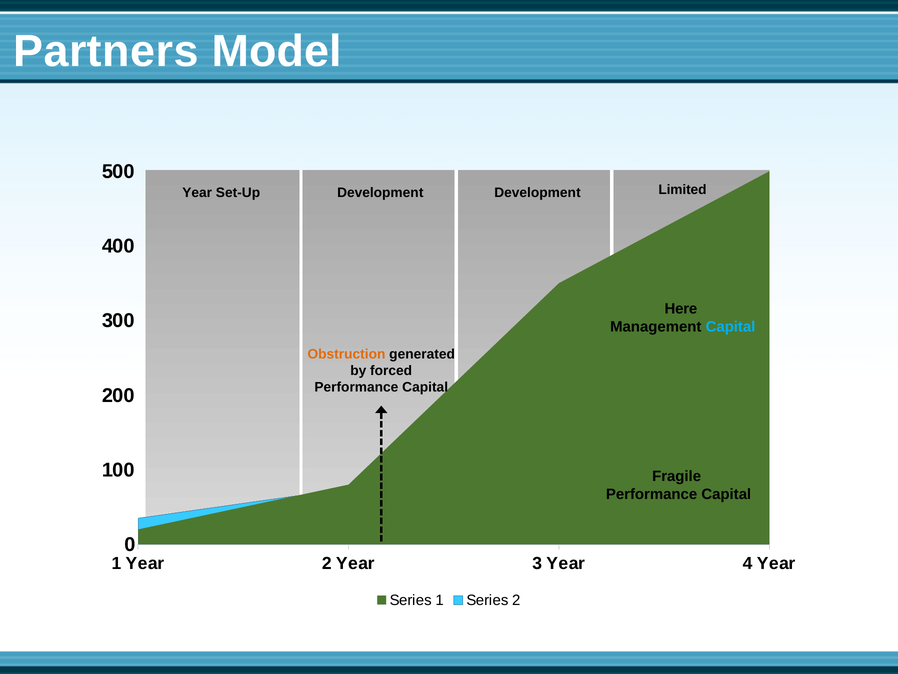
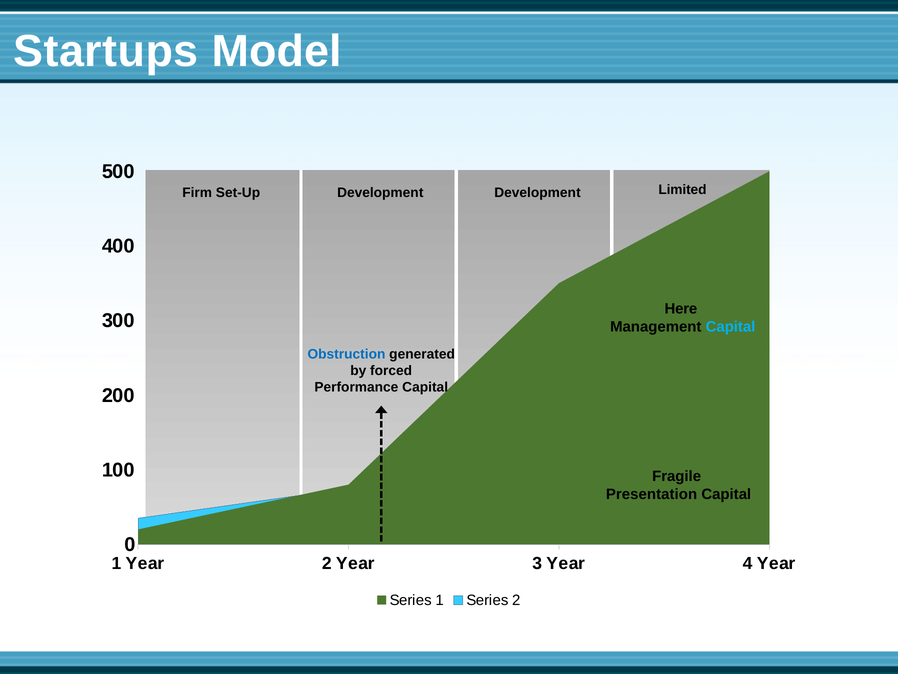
Partners: Partners -> Startups
Year at (197, 192): Year -> Firm
Obstruction colour: orange -> blue
Performance at (652, 494): Performance -> Presentation
